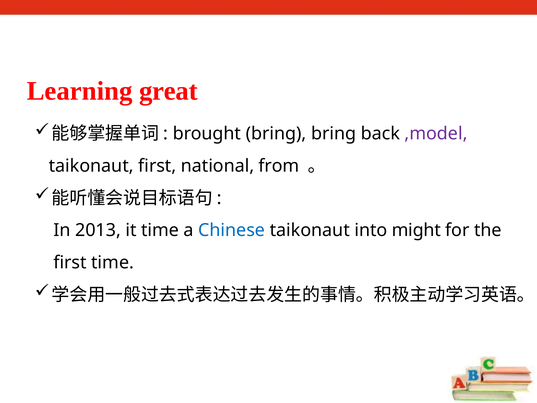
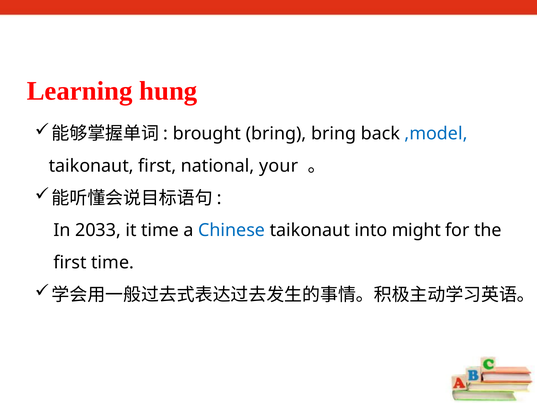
great: great -> hung
,model colour: purple -> blue
from: from -> your
2013: 2013 -> 2033
